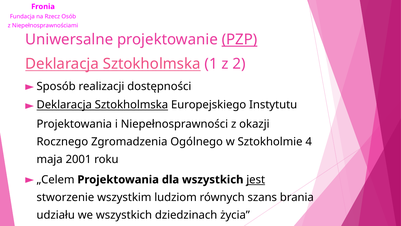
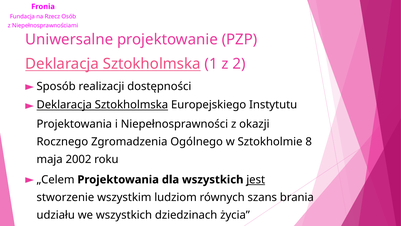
PZP underline: present -> none
4: 4 -> 8
2001: 2001 -> 2002
